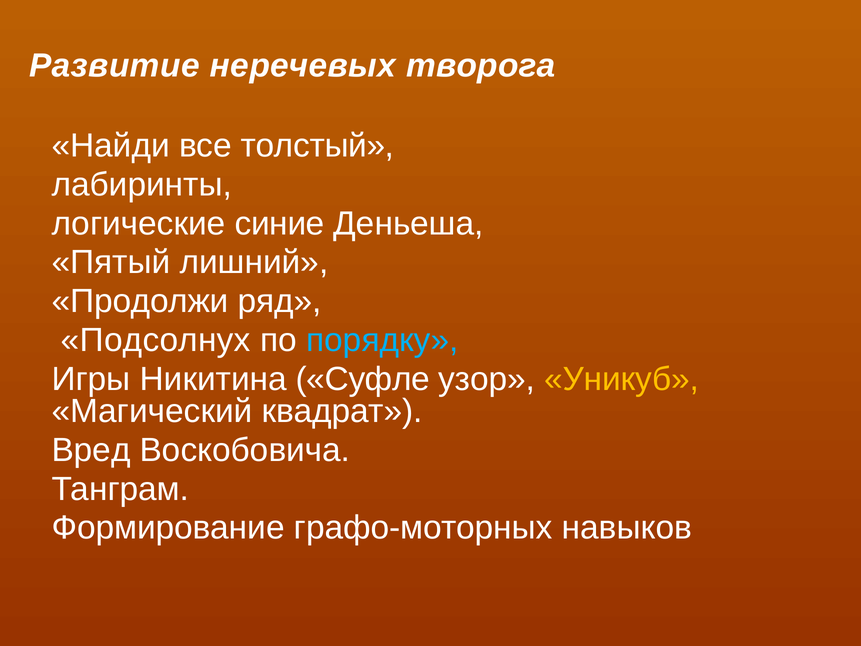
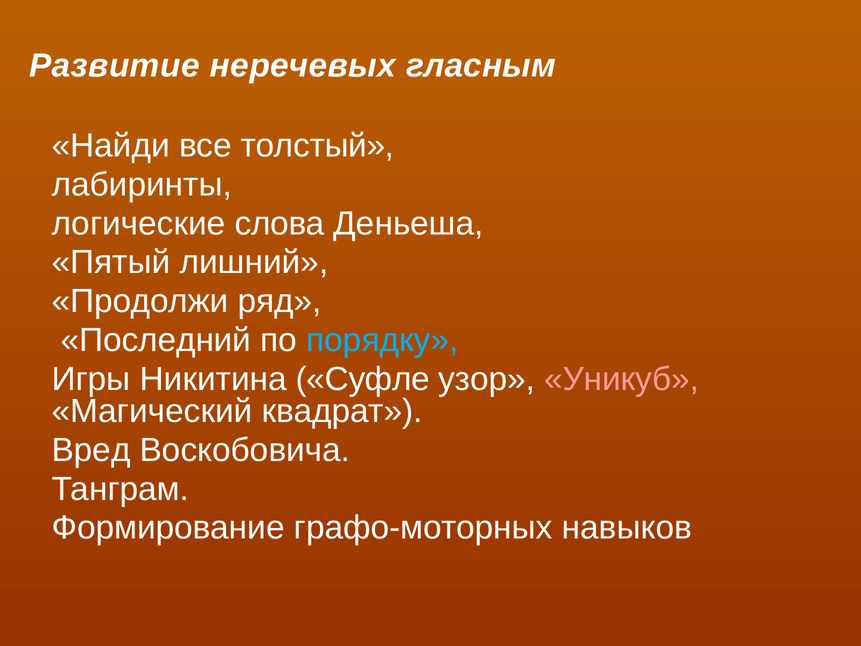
творога: творога -> гласным
синие: синие -> слова
Подсолнух: Подсолнух -> Последний
Уникуб colour: yellow -> pink
